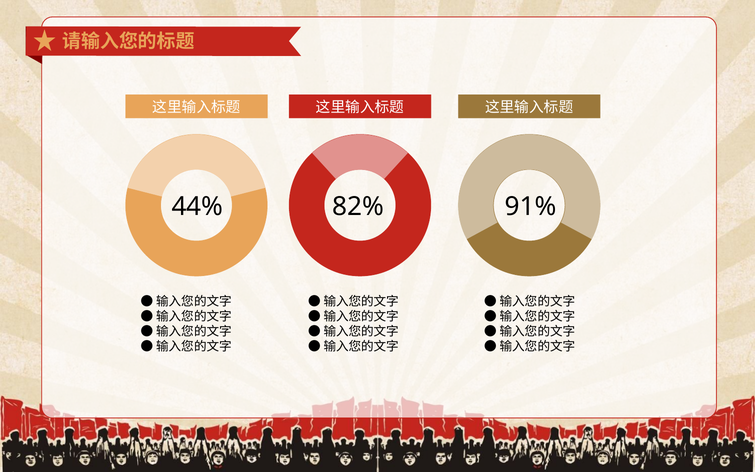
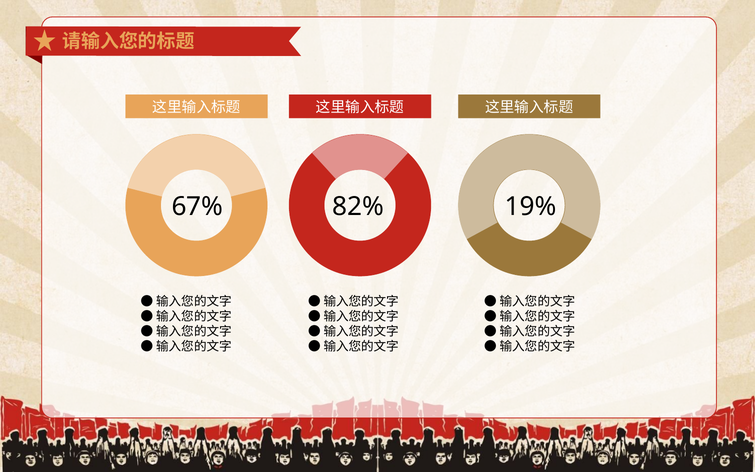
44%: 44% -> 67%
91%: 91% -> 19%
